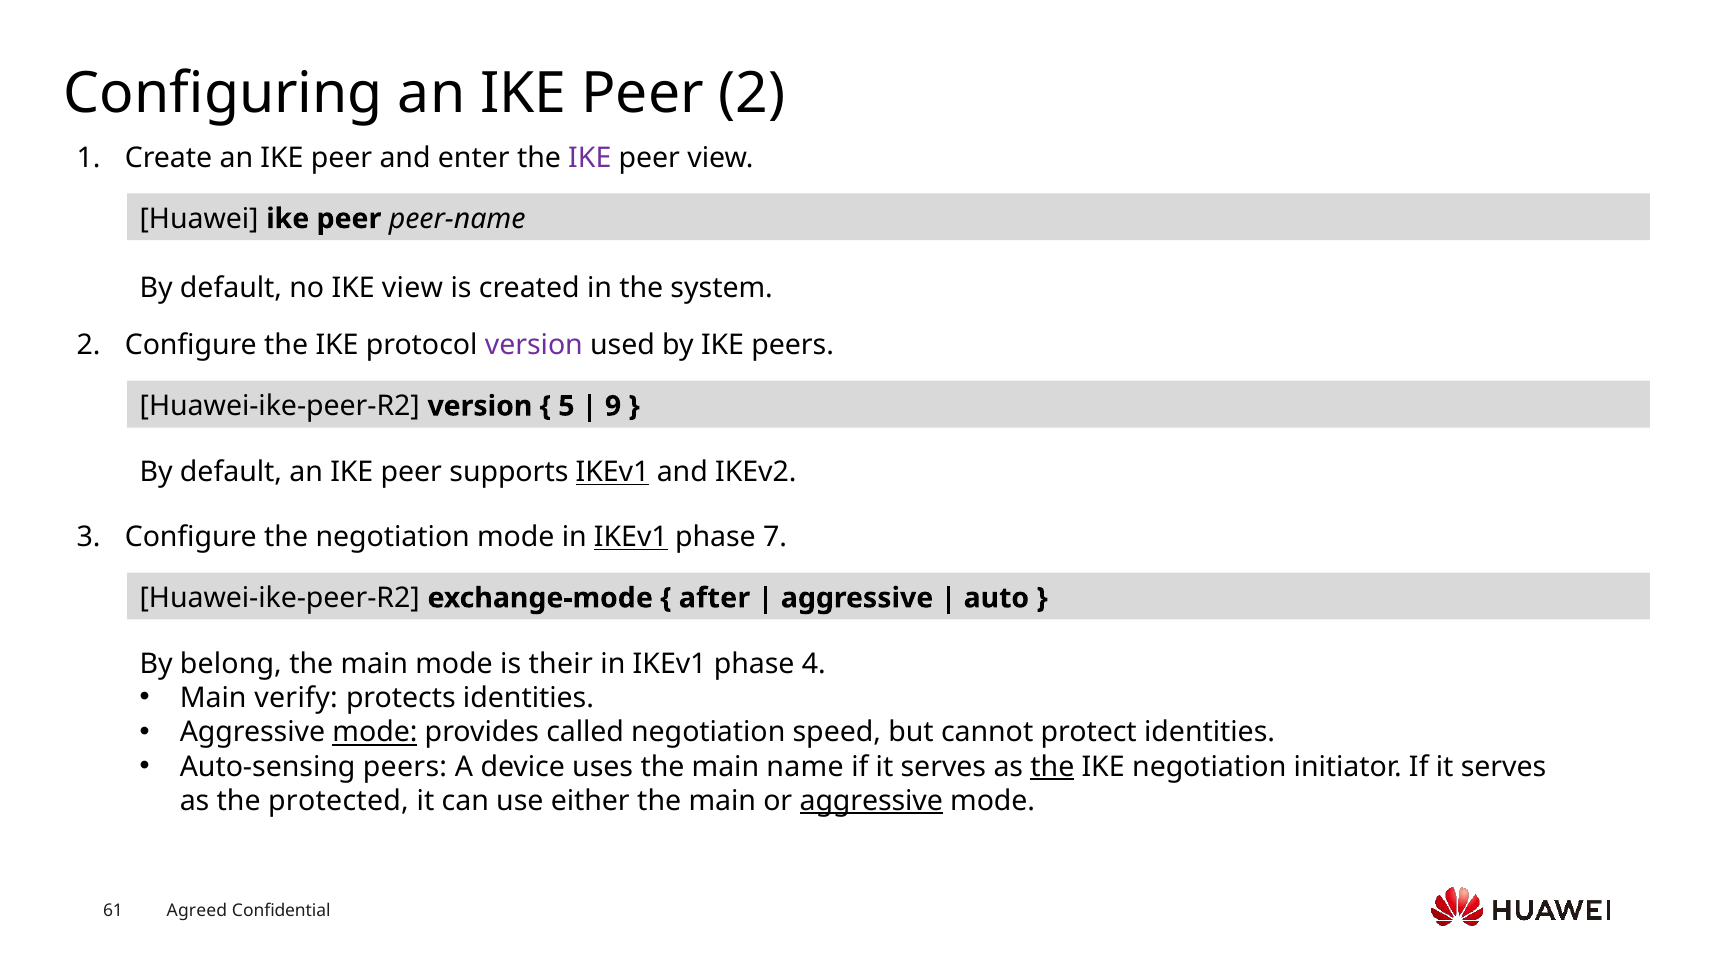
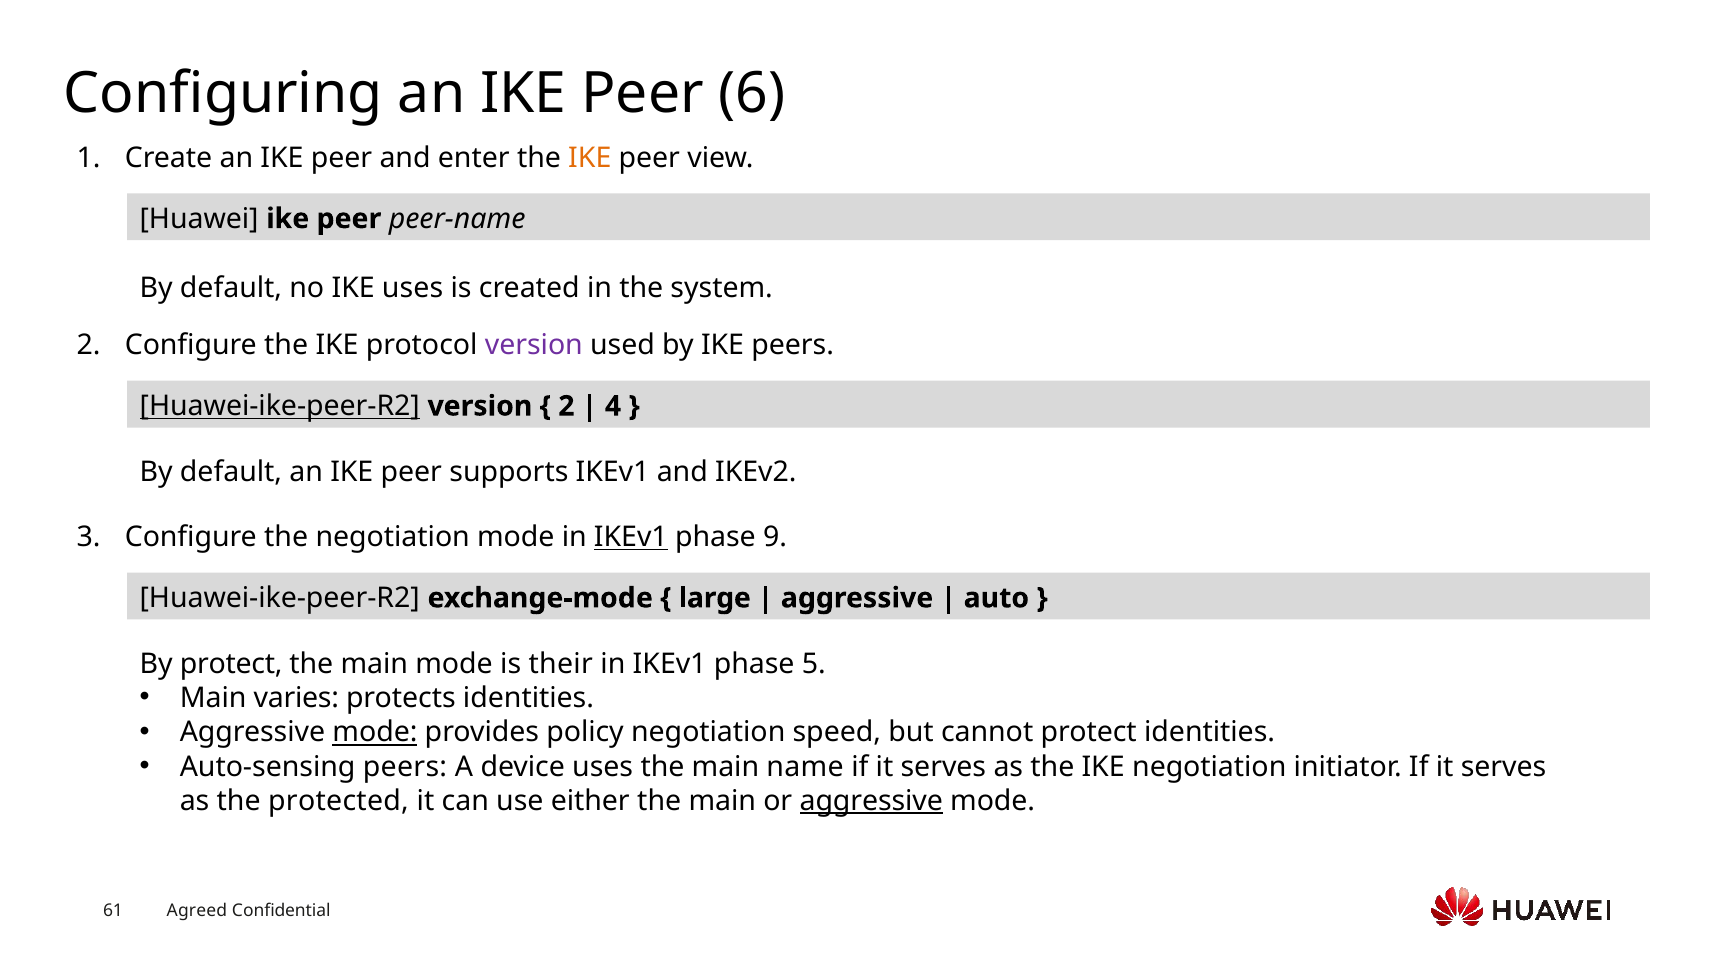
Peer 2: 2 -> 6
IKE at (590, 158) colour: purple -> orange
IKE view: view -> uses
Huawei-ike-peer-R2 at (280, 406) underline: none -> present
5 at (566, 406): 5 -> 2
9: 9 -> 4
IKEv1 at (613, 472) underline: present -> none
7: 7 -> 9
after: after -> large
By belong: belong -> protect
4: 4 -> 5
verify: verify -> varies
called: called -> policy
the at (1052, 767) underline: present -> none
